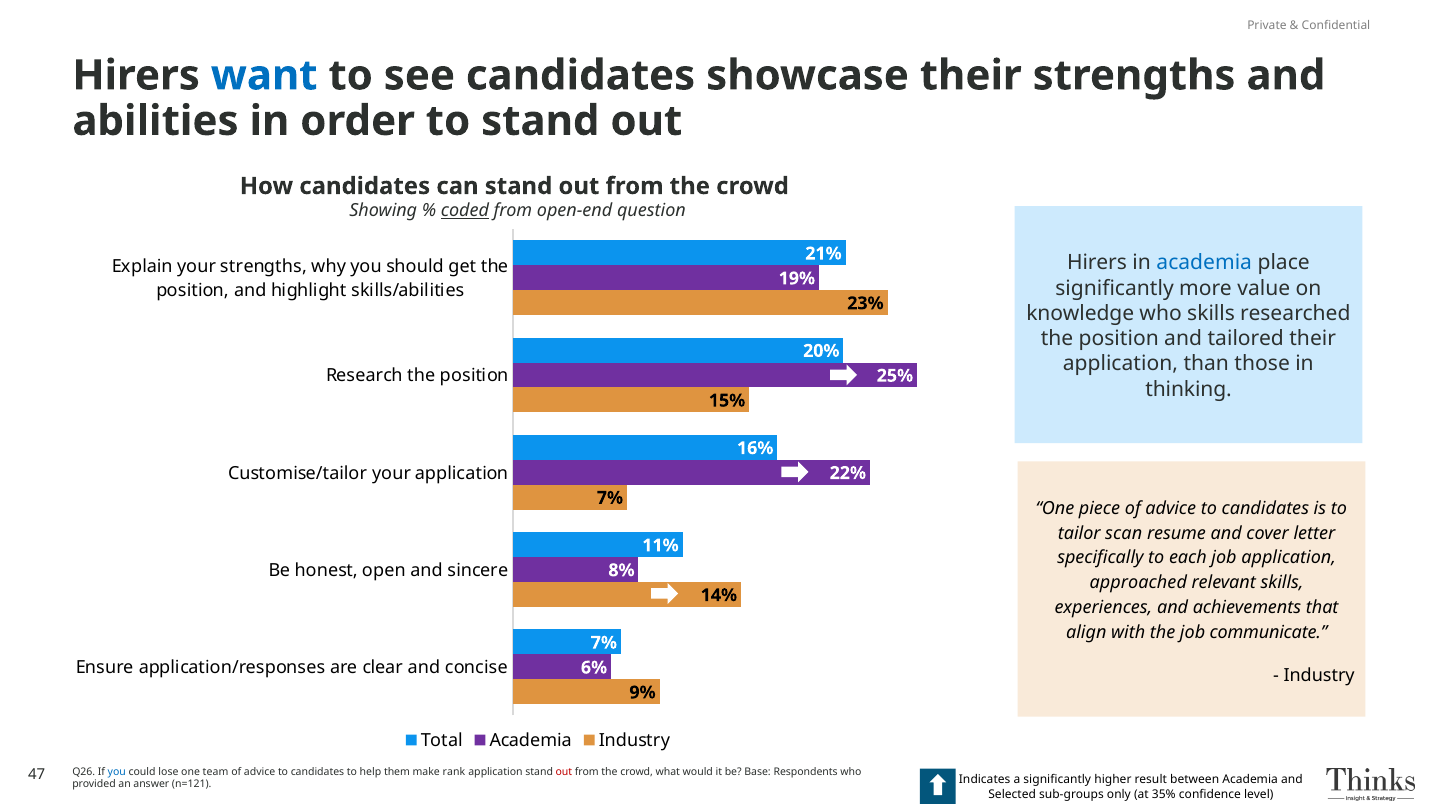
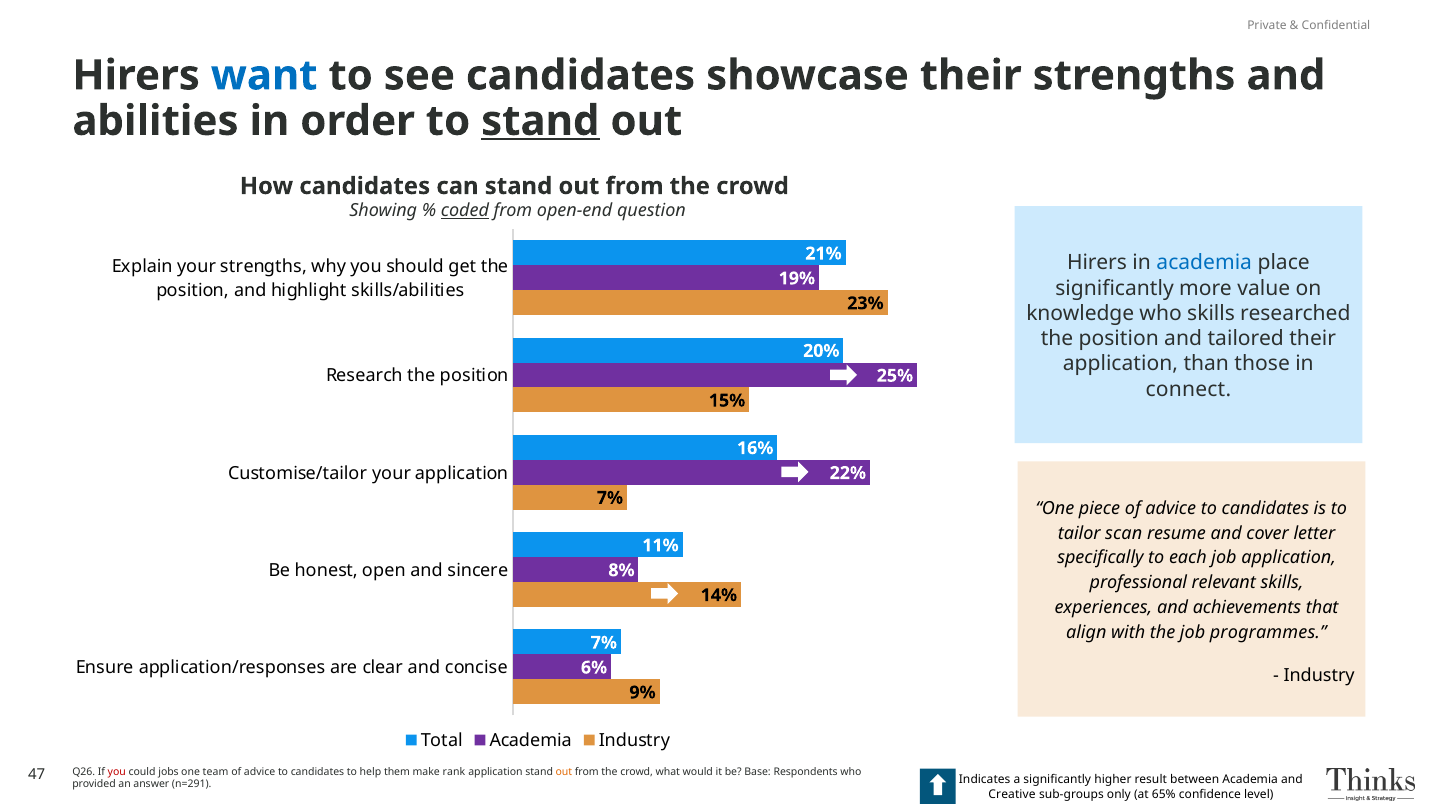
stand at (540, 121) underline: none -> present
thinking: thinking -> connect
approached: approached -> professional
communicate: communicate -> programmes
you at (117, 771) colour: blue -> red
lose: lose -> jobs
out at (564, 771) colour: red -> orange
n=121: n=121 -> n=291
Selected: Selected -> Creative
35%: 35% -> 65%
